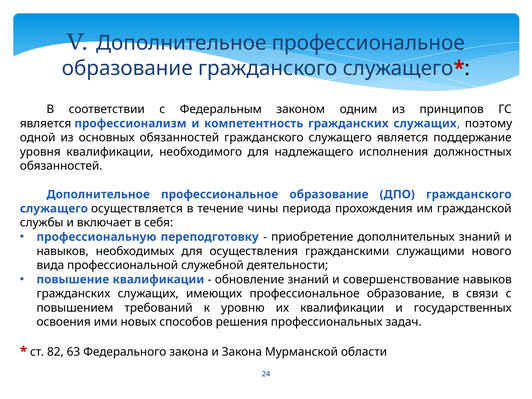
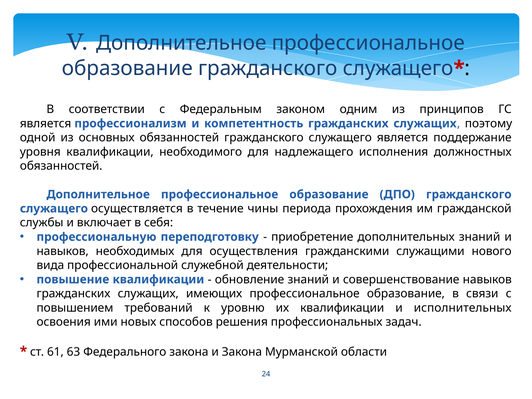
государственных: государственных -> исполнительных
82: 82 -> 61
